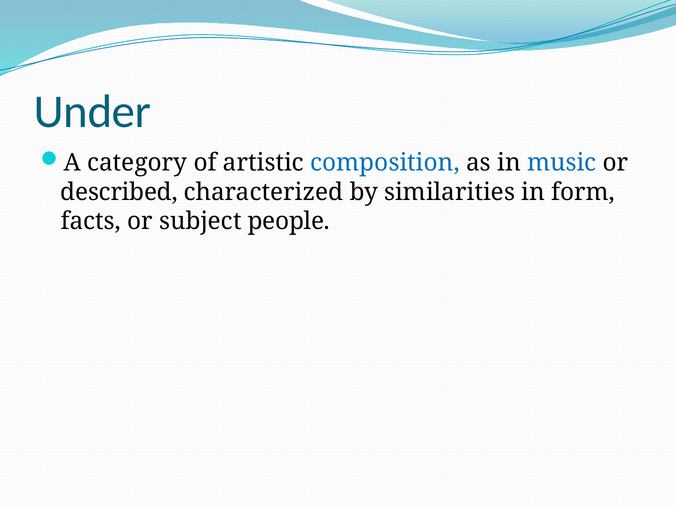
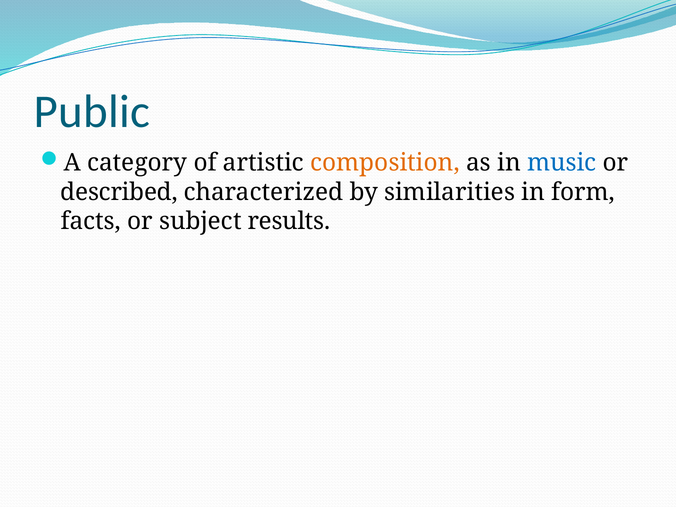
Under: Under -> Public
composition colour: blue -> orange
people: people -> results
